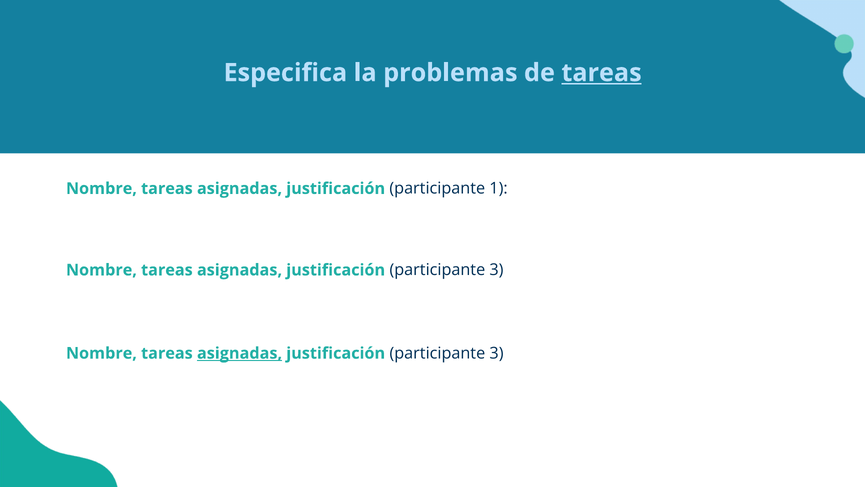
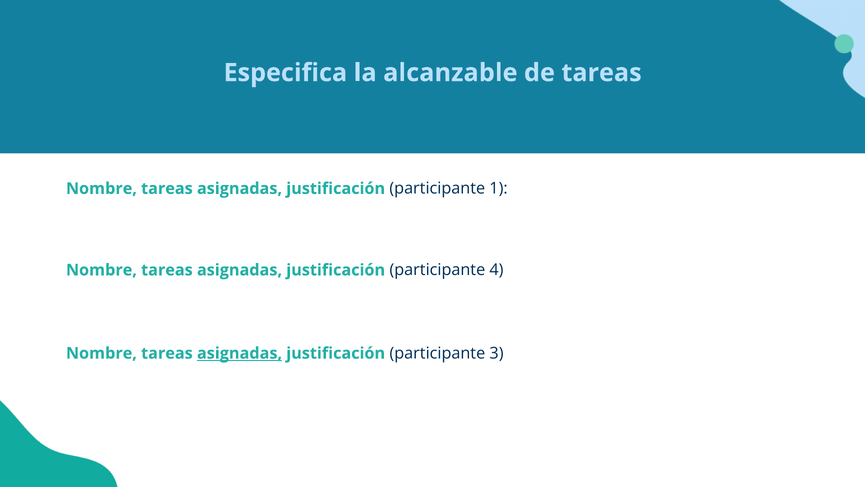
problemas: problemas -> alcanzable
tareas at (602, 73) underline: present -> none
3 at (496, 270): 3 -> 4
